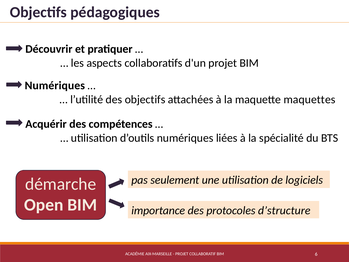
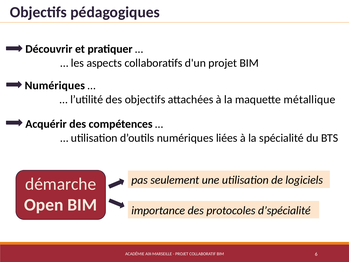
maquettes: maquettes -> métallique
d’structure: d’structure -> d’spécialité
